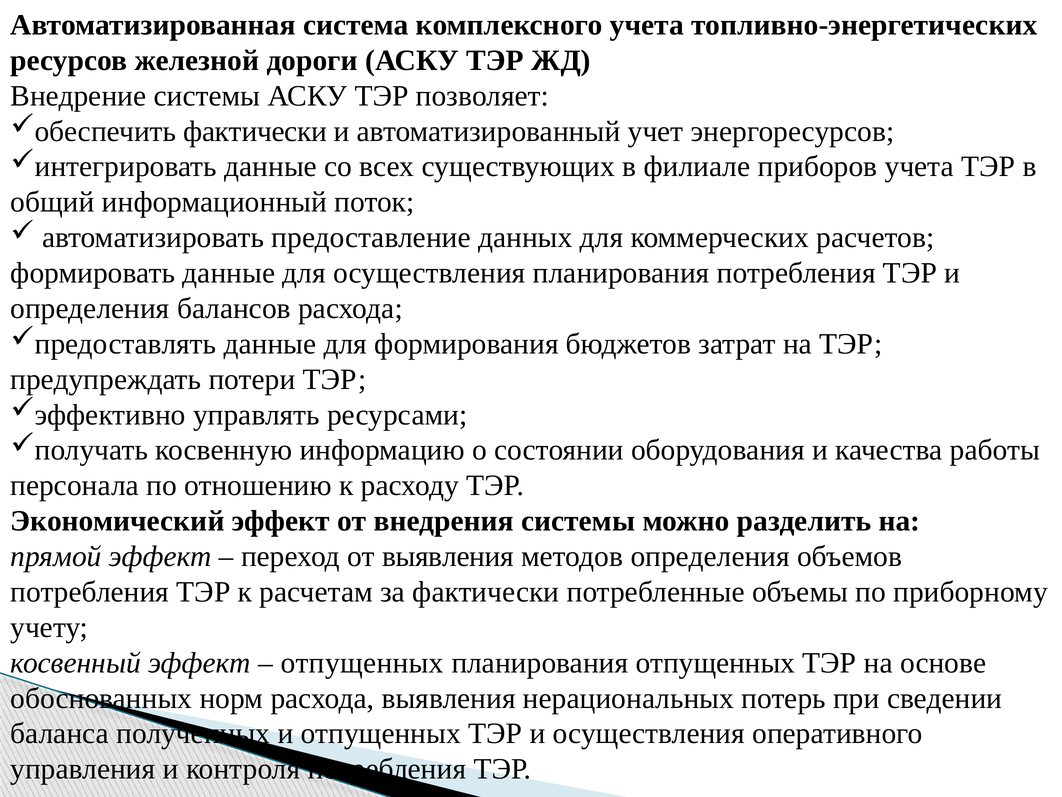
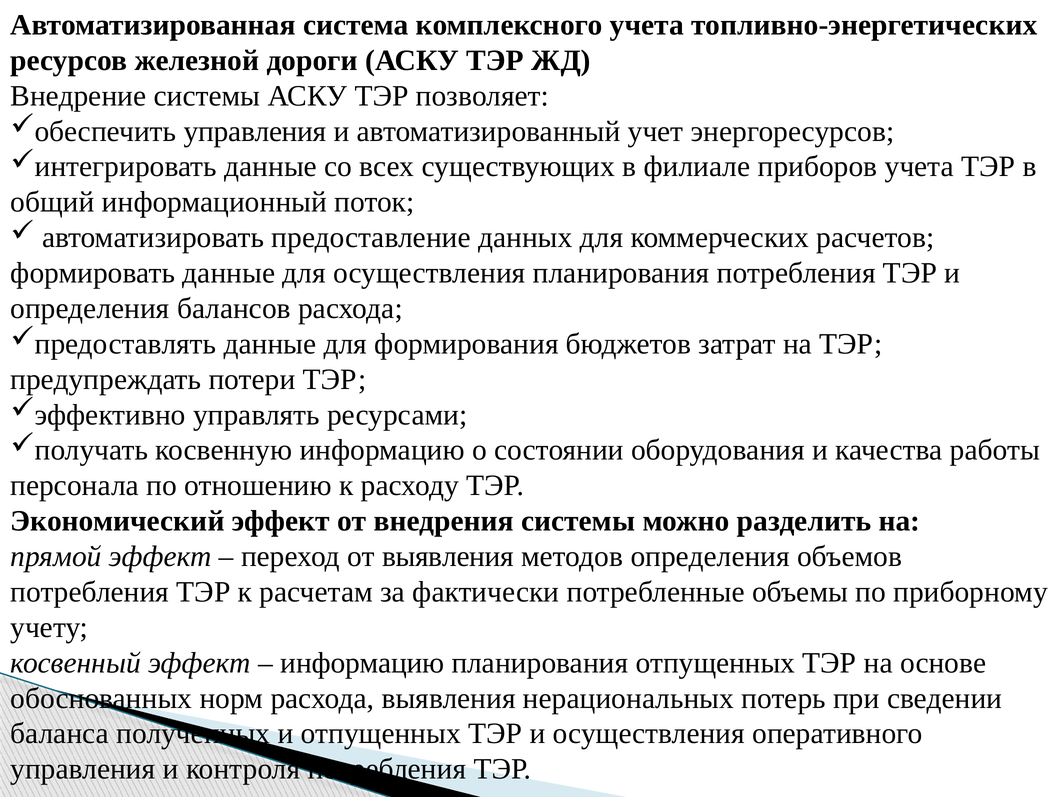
фактически at (255, 131): фактически -> управления
отпущенных at (362, 662): отпущенных -> информацию
